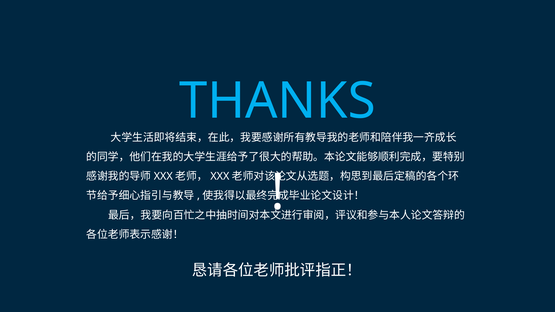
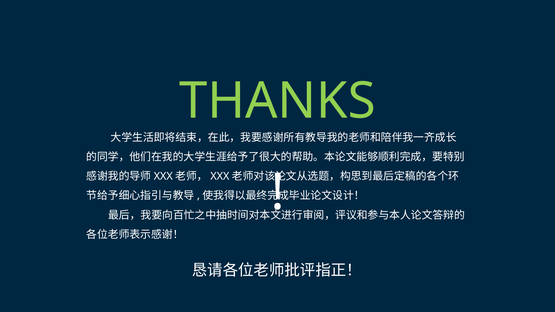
THANKS colour: light blue -> light green
